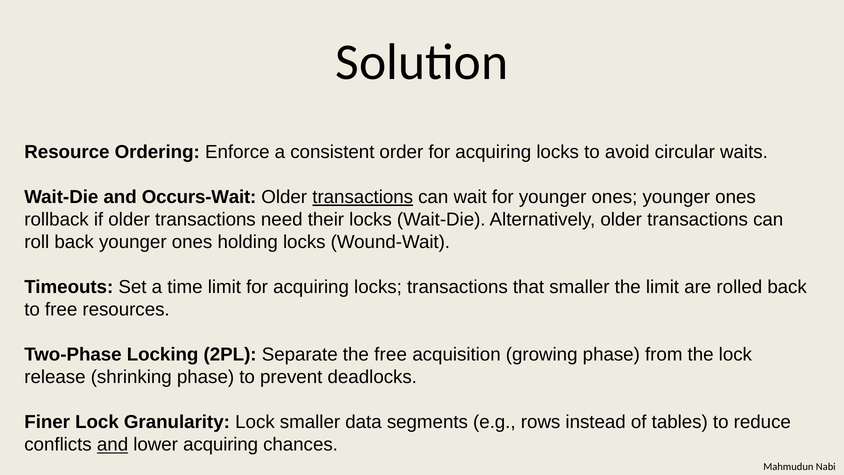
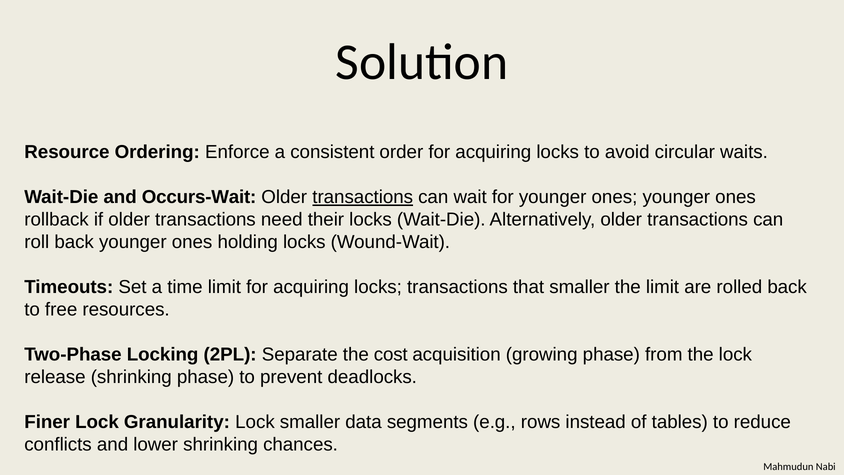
the free: free -> cost
and at (113, 445) underline: present -> none
lower acquiring: acquiring -> shrinking
